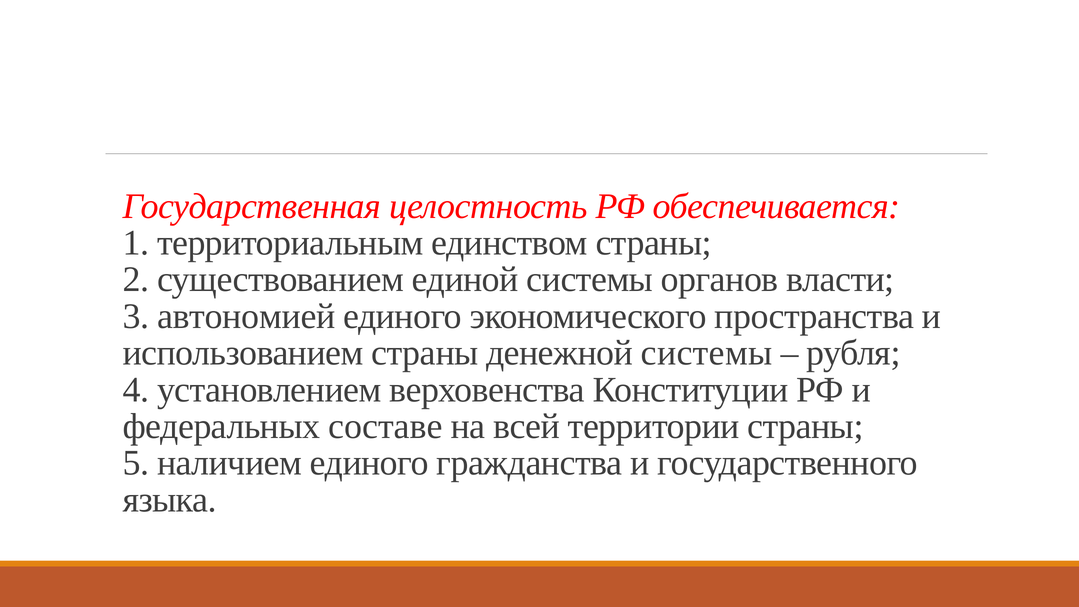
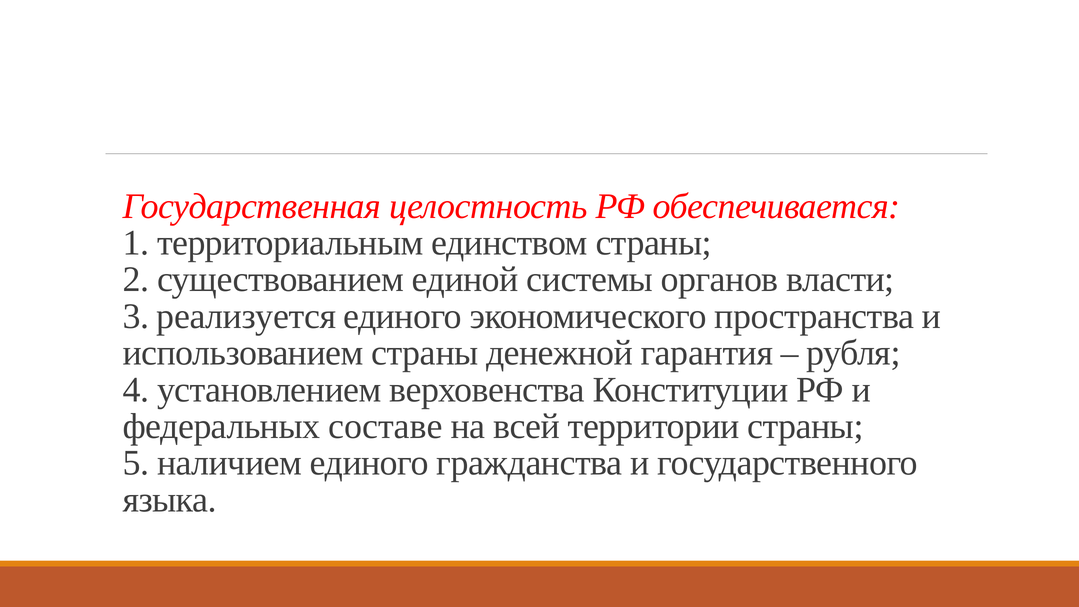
автономией: автономией -> реализуется
денежной системы: системы -> гарантия
